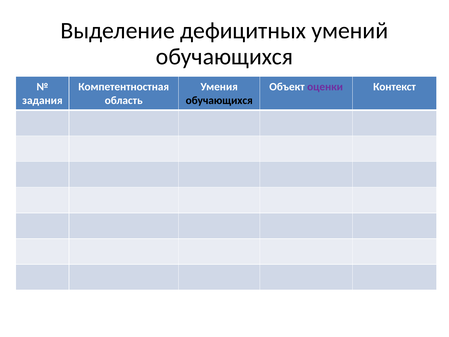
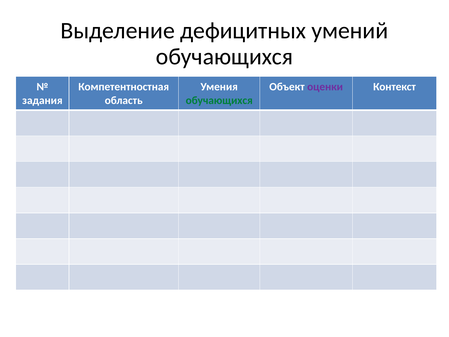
обучающихся at (219, 100) colour: black -> green
